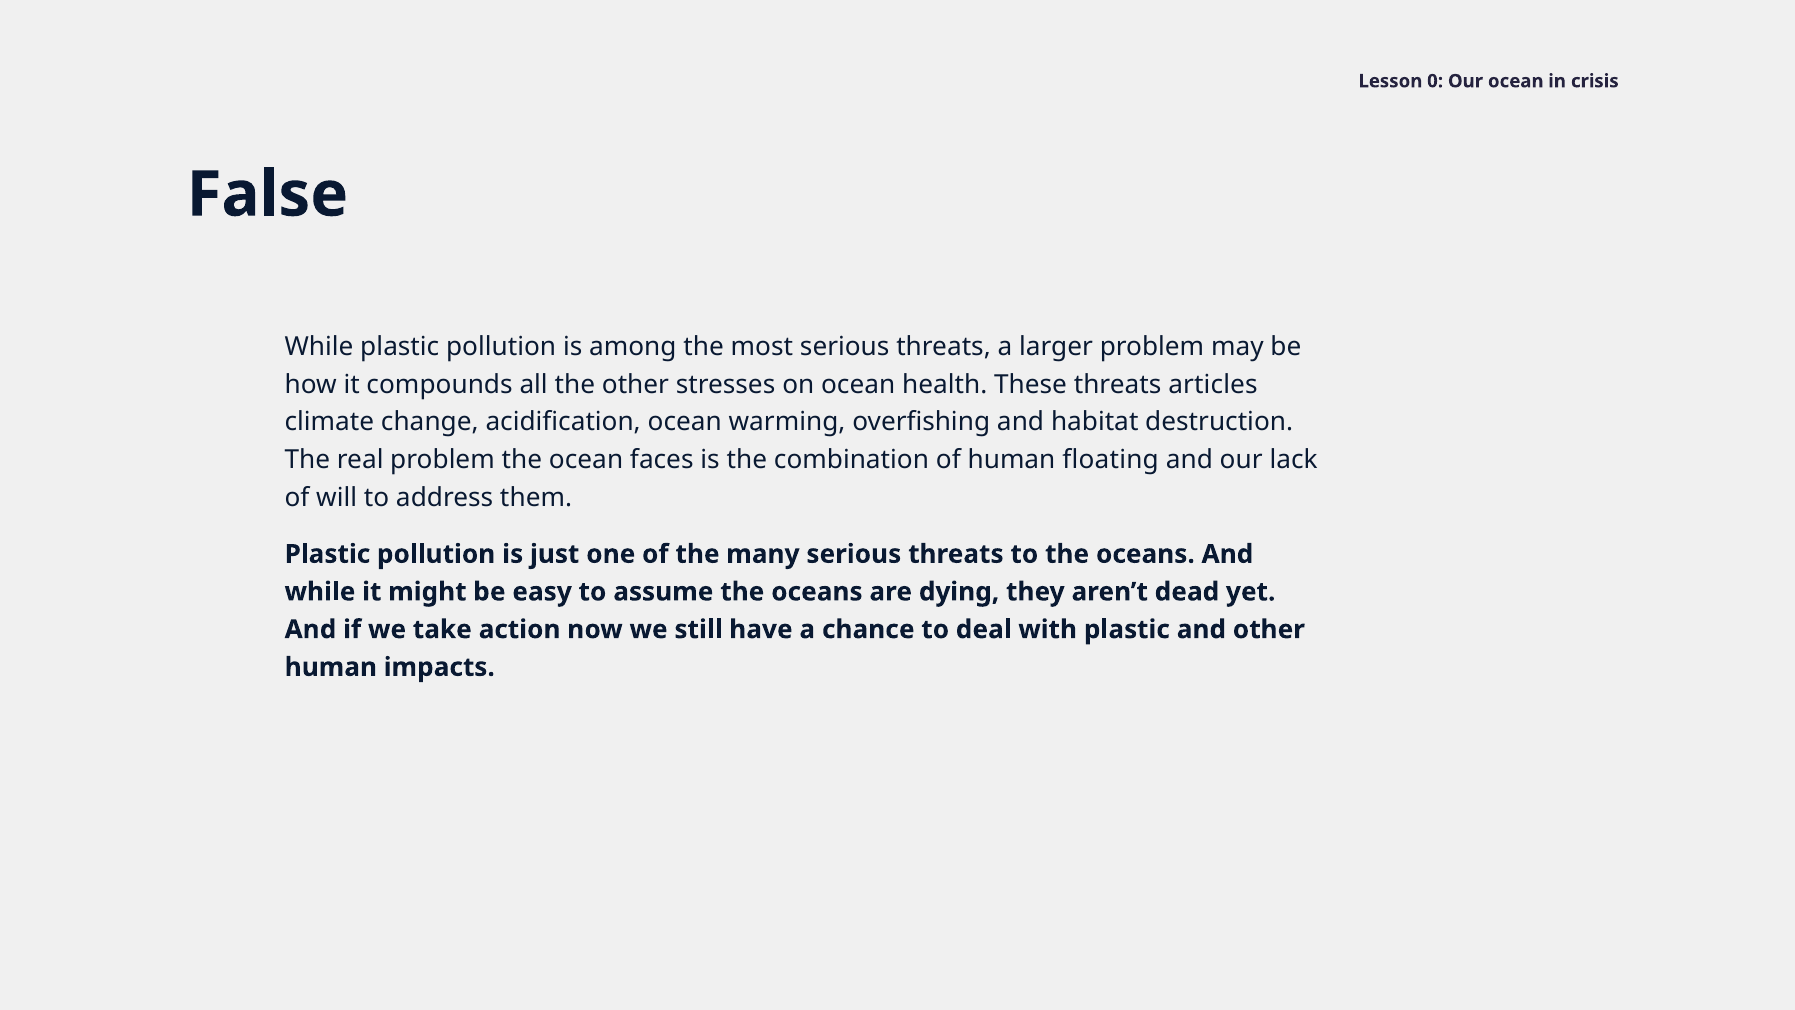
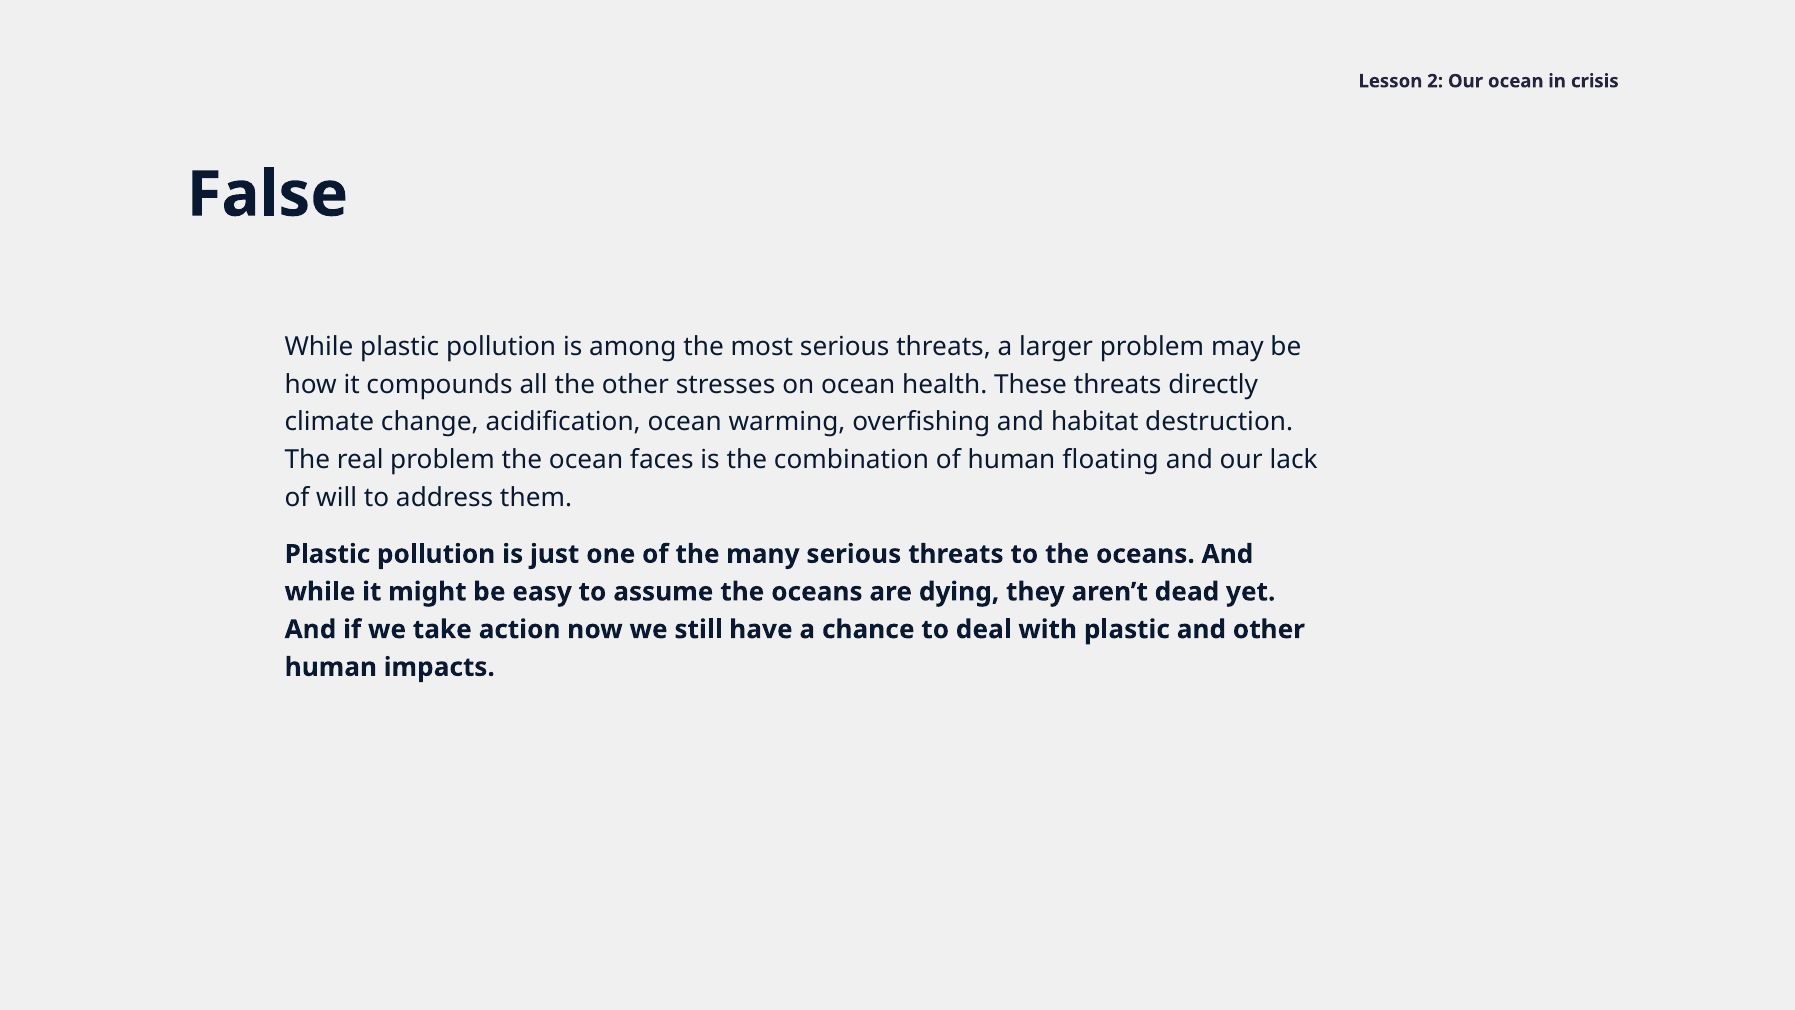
0: 0 -> 2
articles: articles -> directly
